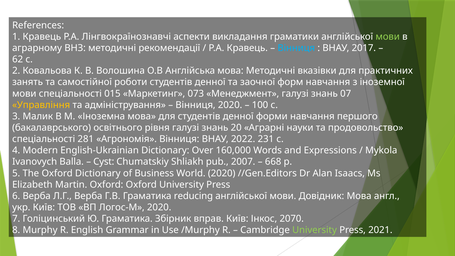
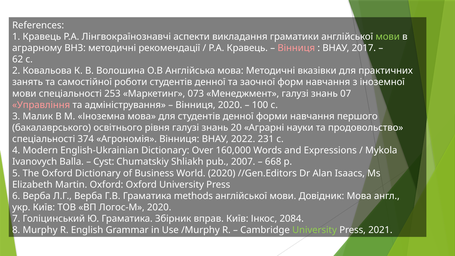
Вінниця at (296, 48) colour: light blue -> pink
015: 015 -> 253
Управління colour: yellow -> pink
281: 281 -> 374
reducing: reducing -> methods
2070: 2070 -> 2084
